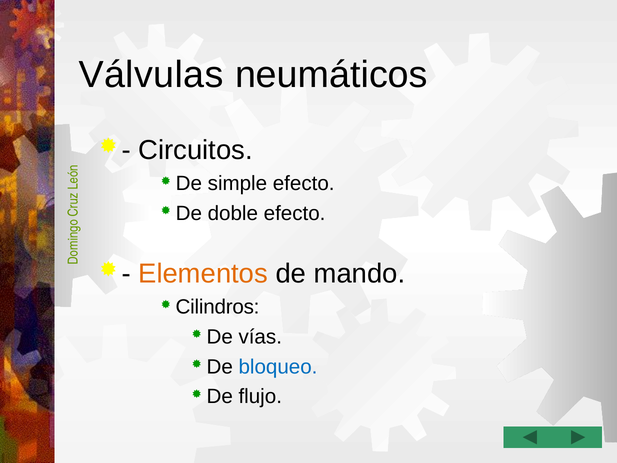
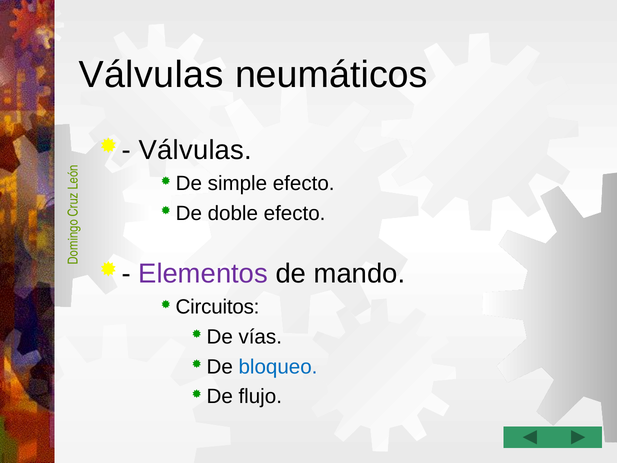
Circuitos at (196, 150): Circuitos -> Válvulas
Elementos colour: orange -> purple
Cilindros: Cilindros -> Circuitos
